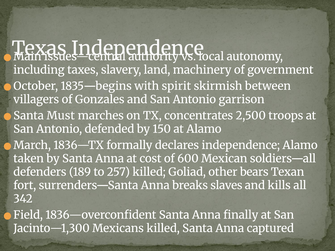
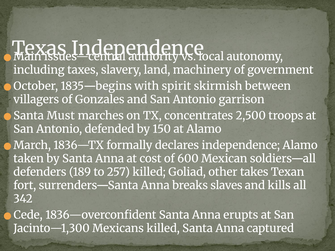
bears: bears -> takes
Field: Field -> Cede
finally: finally -> erupts
